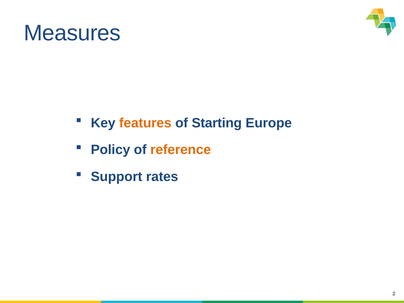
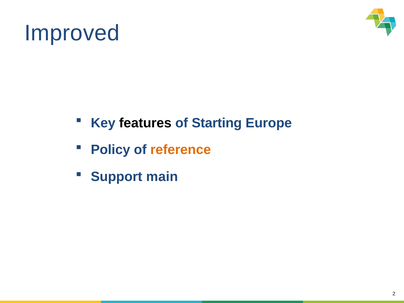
Measures: Measures -> Improved
features colour: orange -> black
rates: rates -> main
